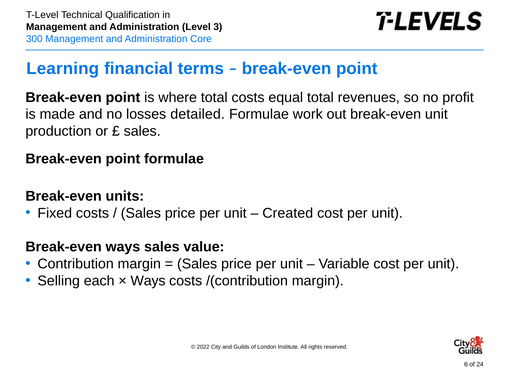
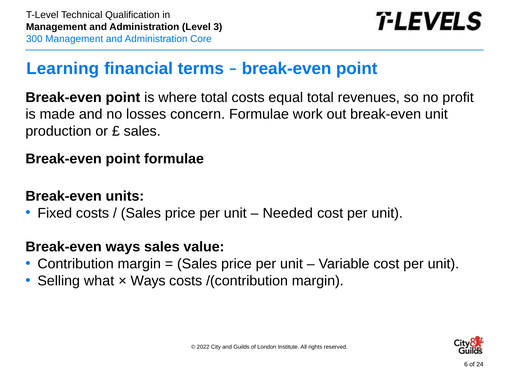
detailed: detailed -> concern
Created: Created -> Needed
each: each -> what
